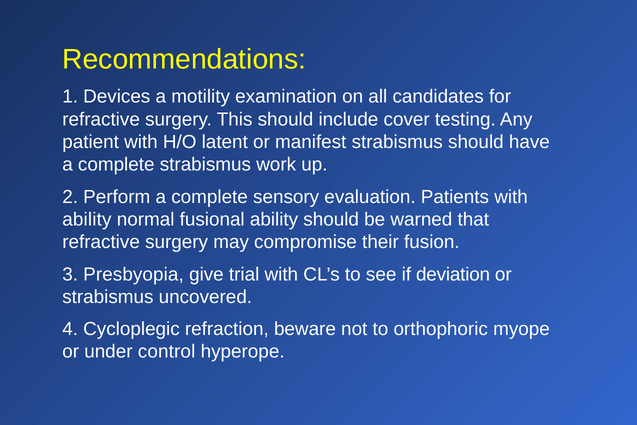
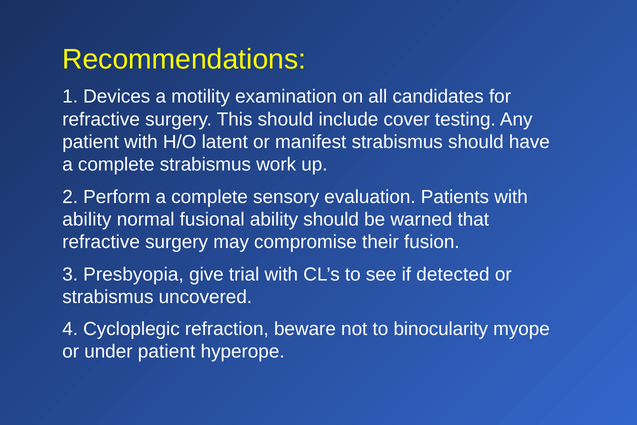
deviation: deviation -> detected
orthophoric: orthophoric -> binocularity
under control: control -> patient
